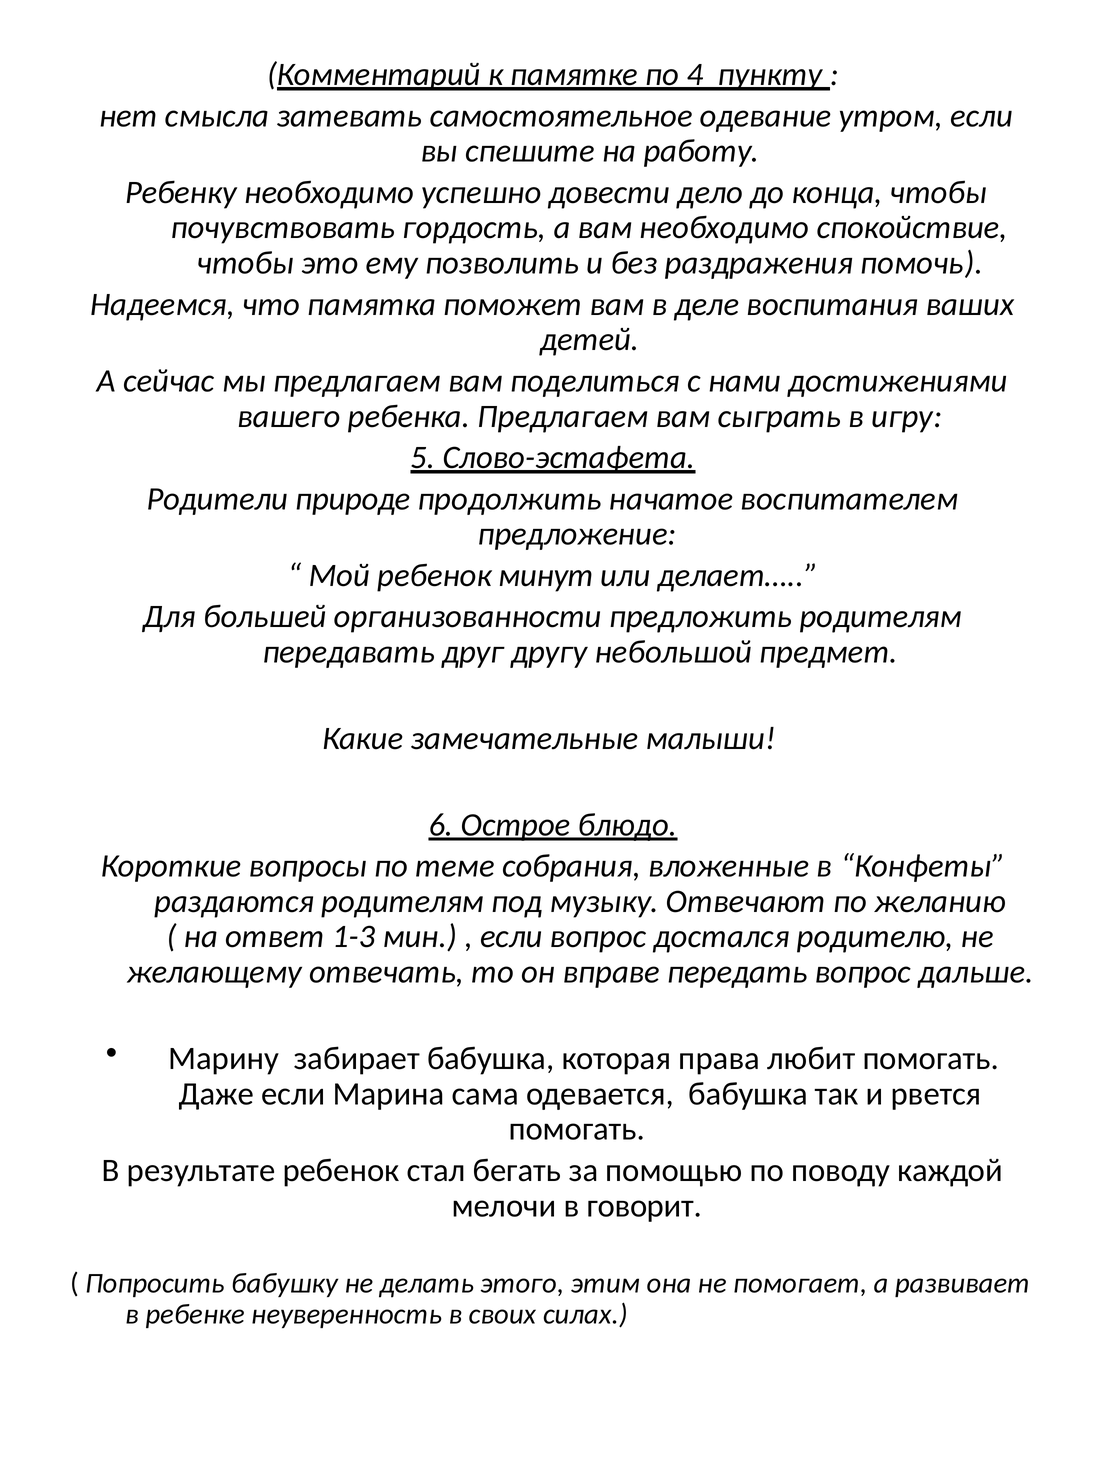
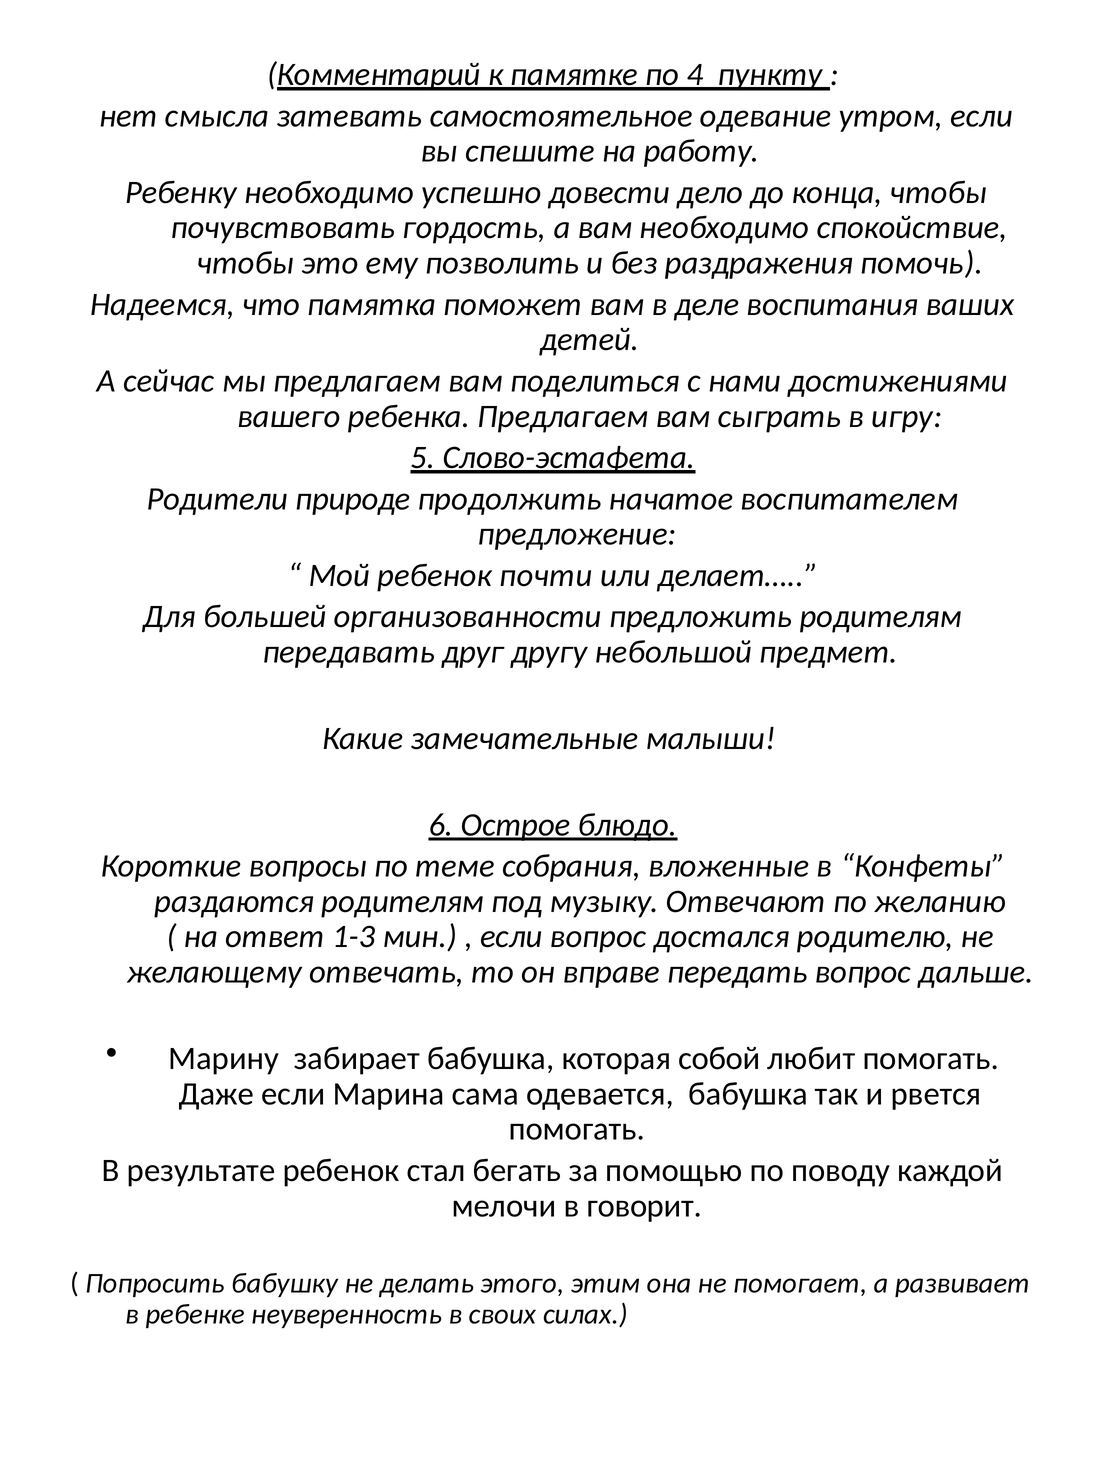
минут: минут -> почти
права: права -> собой
